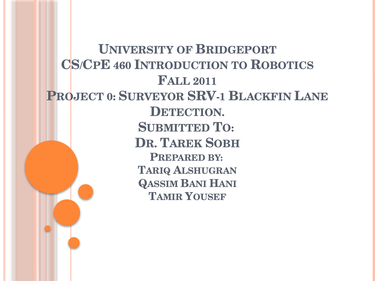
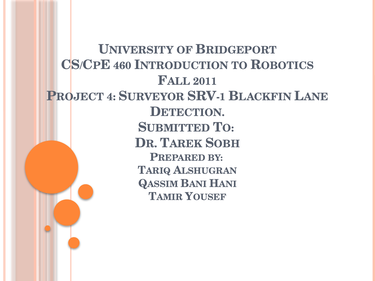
0: 0 -> 4
